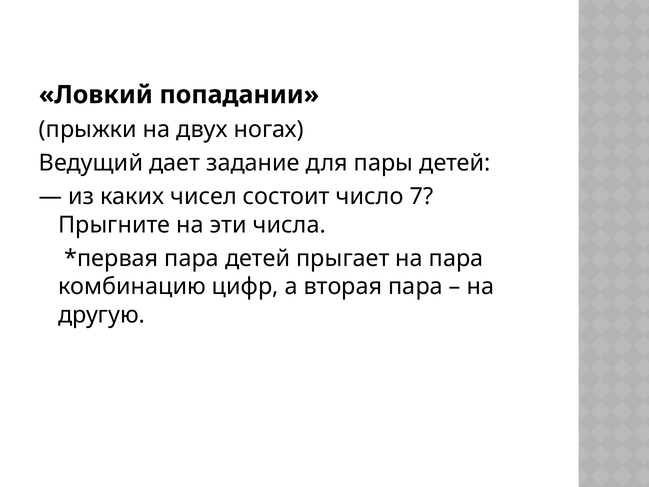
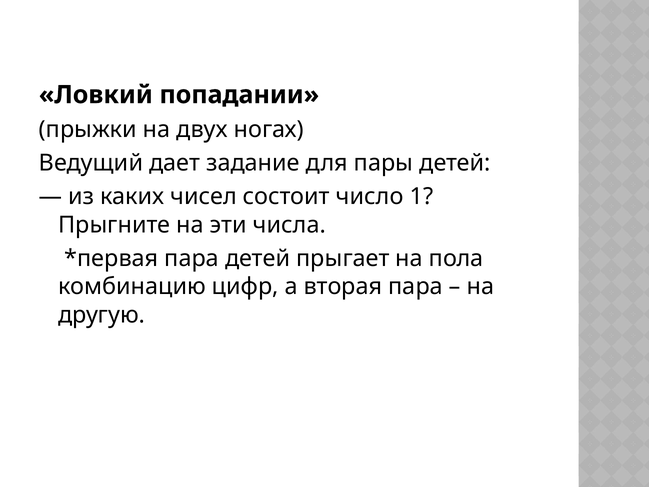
7: 7 -> 1
на пара: пара -> пола
